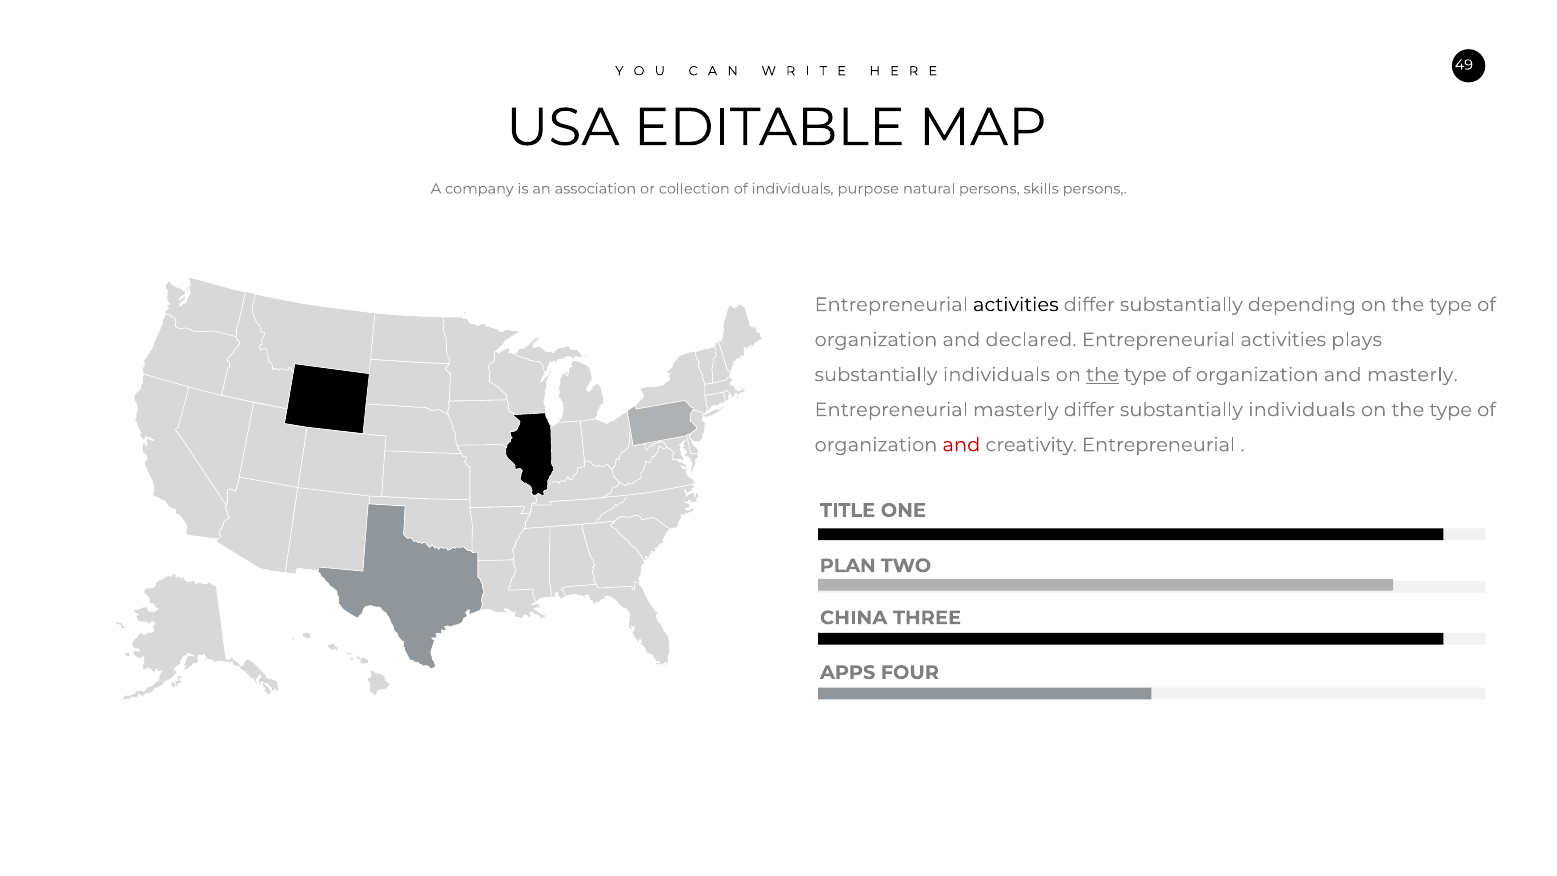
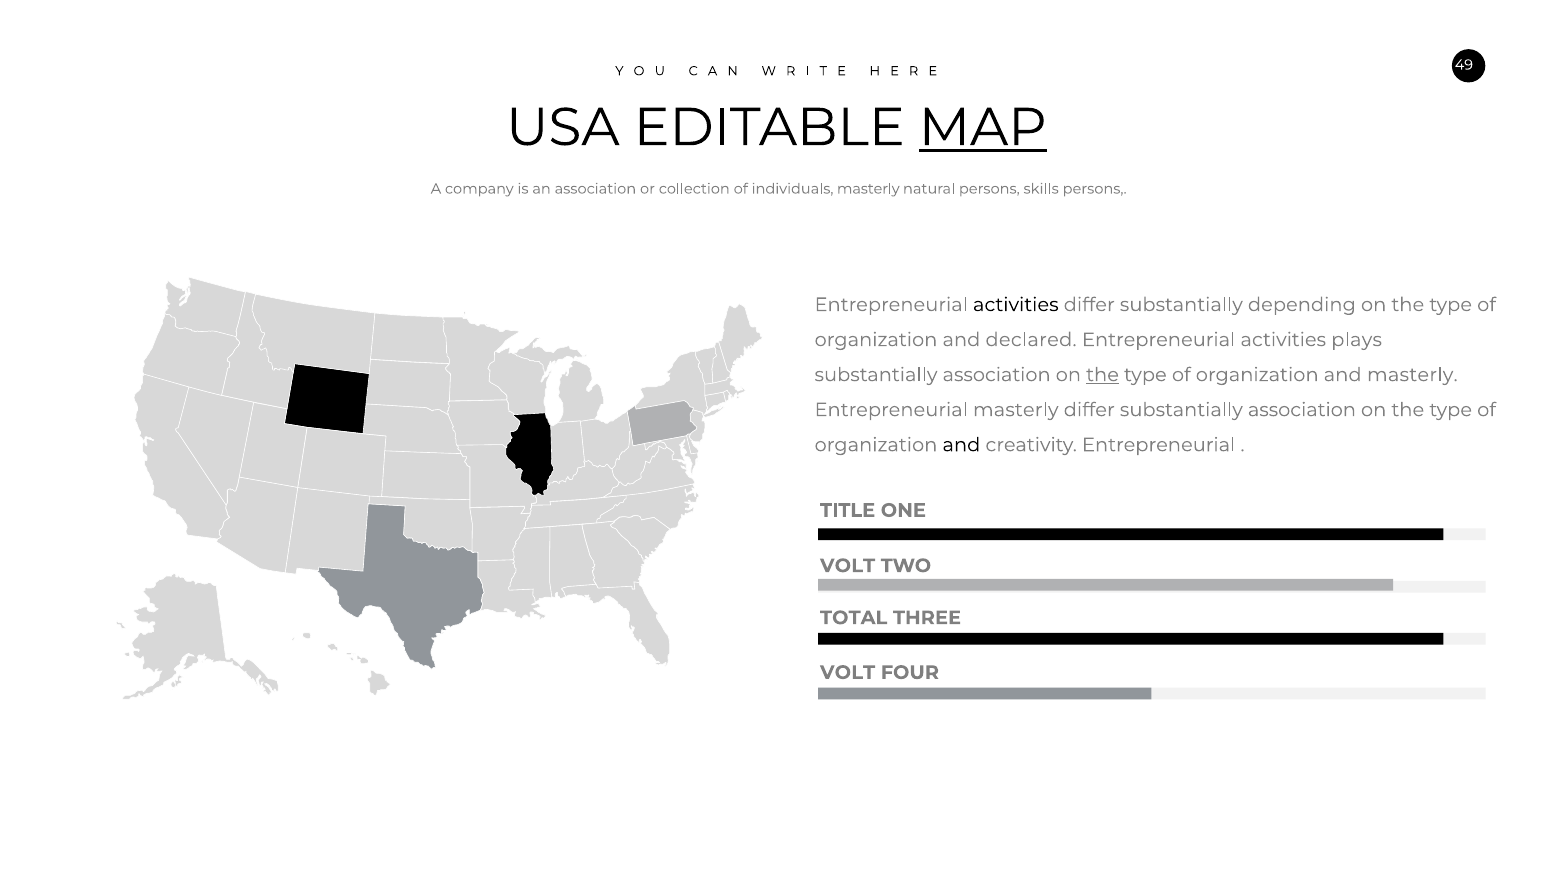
MAP underline: none -> present
individuals purpose: purpose -> masterly
individuals at (996, 375): individuals -> association
differ substantially individuals: individuals -> association
and at (961, 445) colour: red -> black
PLAN at (848, 566): PLAN -> VOLT
CHINA: CHINA -> TOTAL
APPS at (848, 673): APPS -> VOLT
